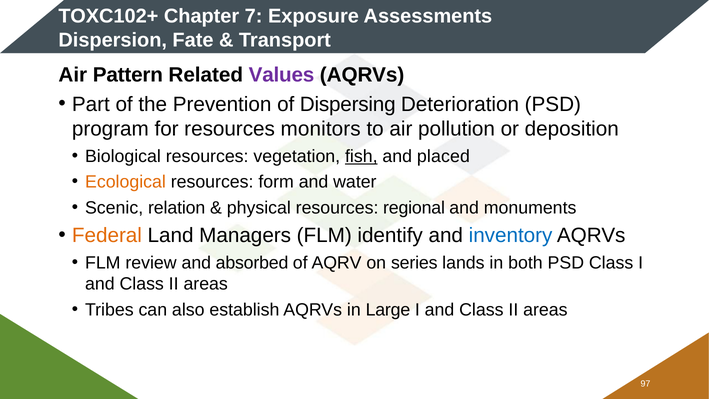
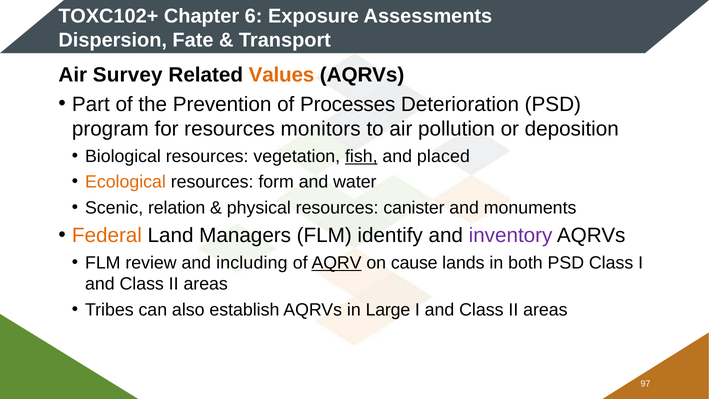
7: 7 -> 6
Pattern: Pattern -> Survey
Values colour: purple -> orange
Dispersing: Dispersing -> Processes
regional: regional -> canister
inventory colour: blue -> purple
absorbed: absorbed -> including
AQRV underline: none -> present
series: series -> cause
